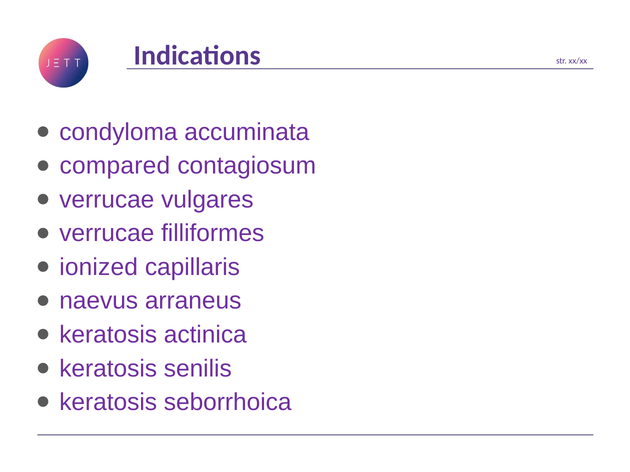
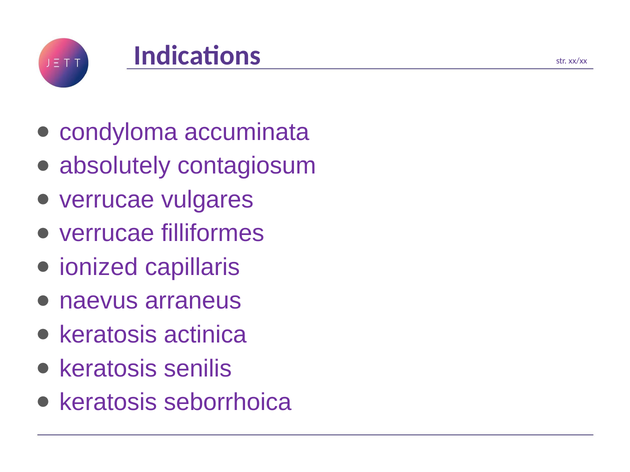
compared: compared -> absolutely
